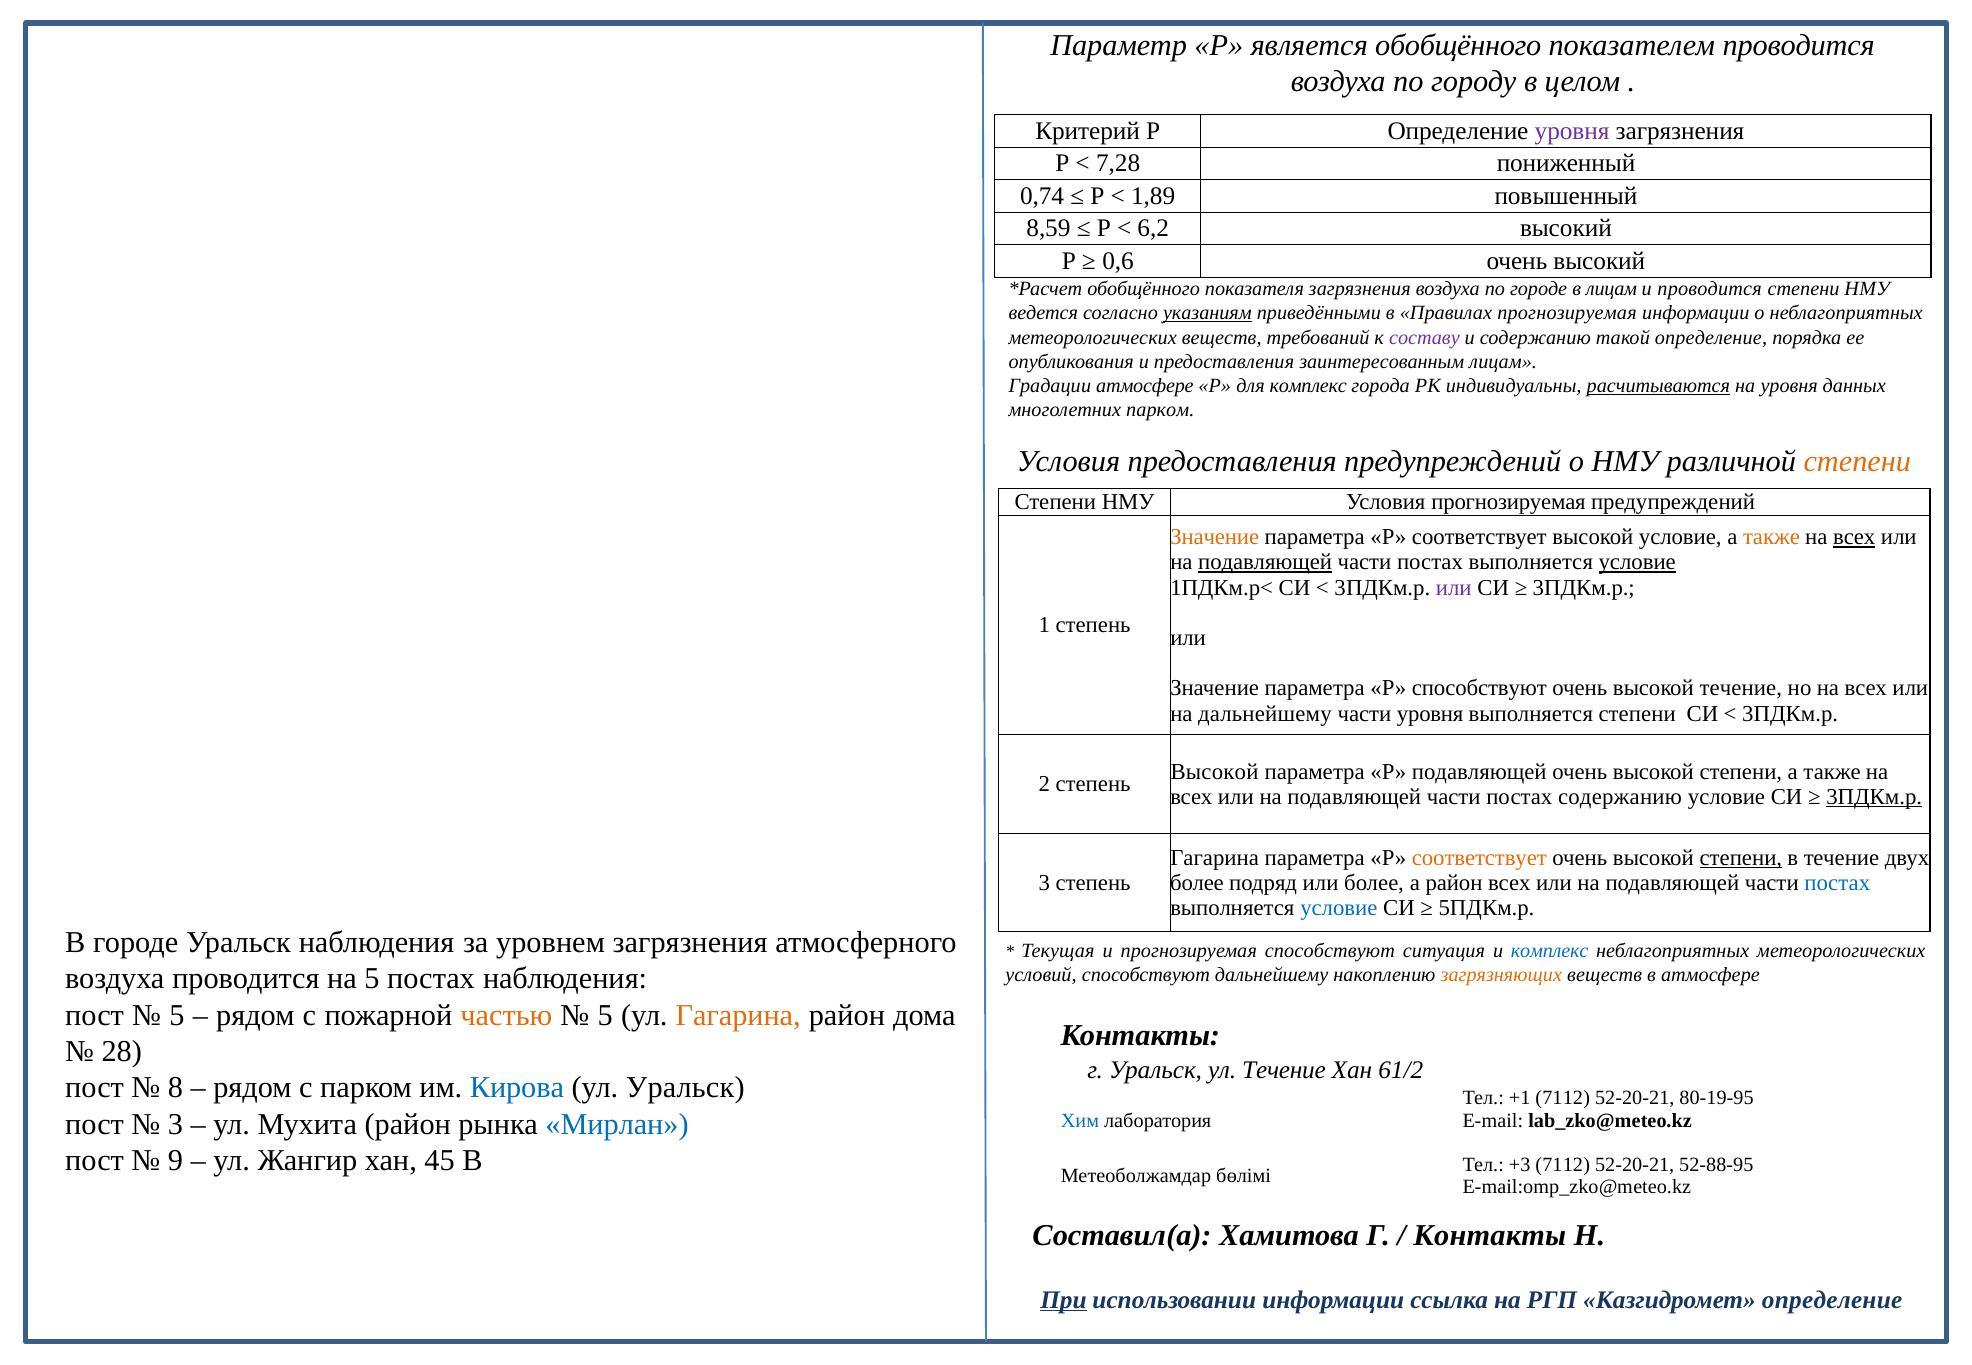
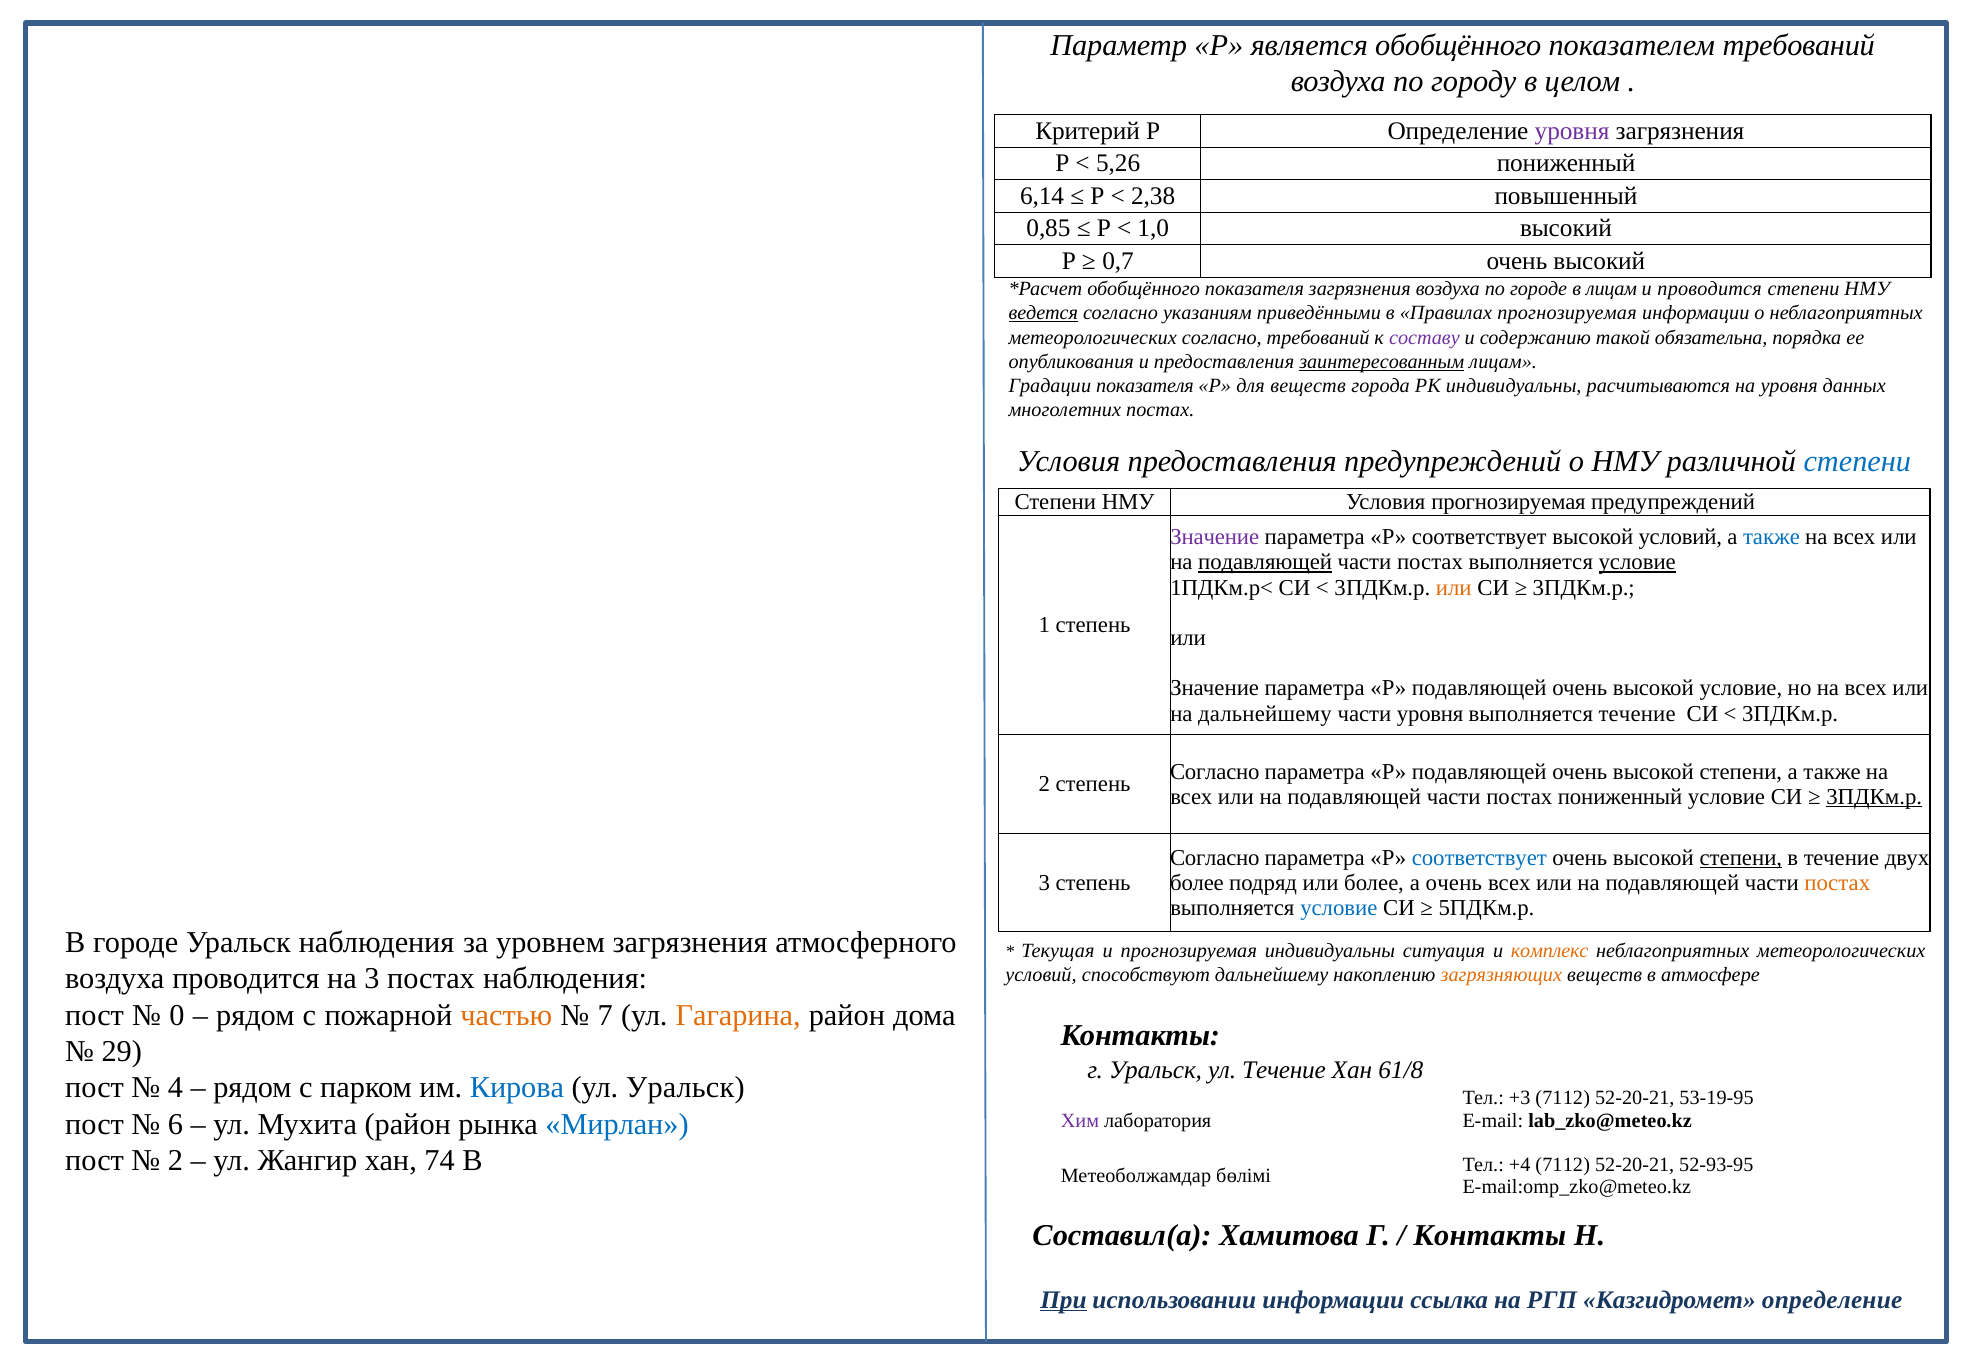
показателем проводится: проводится -> требований
7,28: 7,28 -> 5,26
0,74: 0,74 -> 6,14
1,89: 1,89 -> 2,38
8,59: 8,59 -> 0,85
6,2: 6,2 -> 1,0
0,6: 0,6 -> 0,7
ведется underline: none -> present
указаниям underline: present -> none
метеорологических веществ: веществ -> согласно
такой определение: определение -> обязательна
заинтересованным underline: none -> present
Градации атмосфере: атмосфере -> показателя
для комплекс: комплекс -> веществ
расчитываются underline: present -> none
многолетних парком: парком -> постах
степени at (1857, 462) colour: orange -> blue
Значение at (1215, 537) colour: orange -> purple
высокой условие: условие -> условий
также at (1771, 537) colour: orange -> blue
всех at (1854, 537) underline: present -> none
или at (1454, 588) colour: purple -> orange
Значение параметра Р способствуют: способствуют -> подавляющей
высокой течение: течение -> условие
выполняется степени: степени -> течение
Высокой at (1215, 772): Высокой -> Согласно
постах содержанию: содержанию -> пониженный
Гагарина at (1215, 858): Гагарина -> Согласно
соответствует at (1479, 858) colour: orange -> blue
а район: район -> очень
постах at (1837, 883) colour: blue -> orange
прогнозируемая способствуют: способствуют -> индивидуальны
комплекс at (1550, 951) colour: blue -> orange
на 5: 5 -> 3
5 at (177, 1015): 5 -> 0
5 at (605, 1015): 5 -> 7
28: 28 -> 29
61/2: 61/2 -> 61/8
8: 8 -> 4
+1: +1 -> +3
80-19-95: 80-19-95 -> 53-19-95
3 at (175, 1124): 3 -> 6
Хим colour: blue -> purple
9 at (175, 1161): 9 -> 2
45: 45 -> 74
+3: +3 -> +4
52-88-95: 52-88-95 -> 52-93-95
